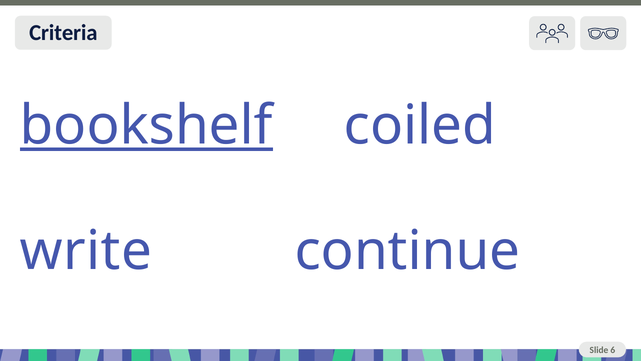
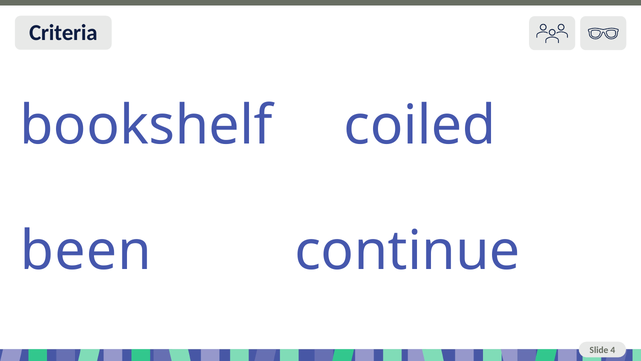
bookshelf underline: present -> none
write: write -> been
6: 6 -> 4
